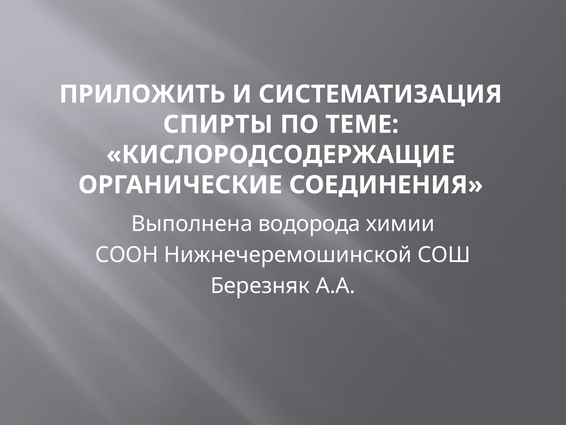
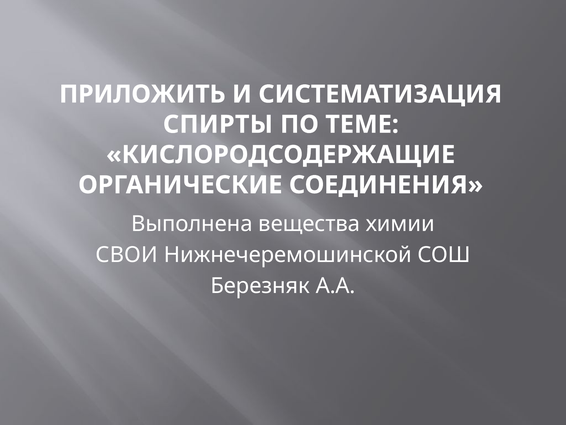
водорода: водорода -> вещества
СООН: СООН -> СВОИ
